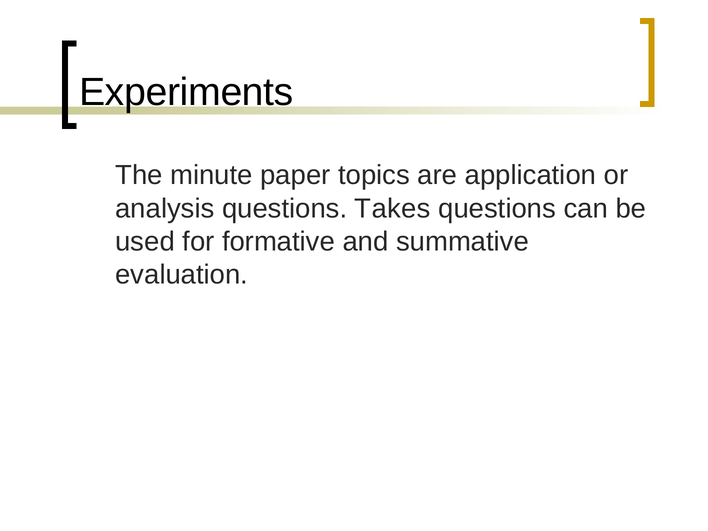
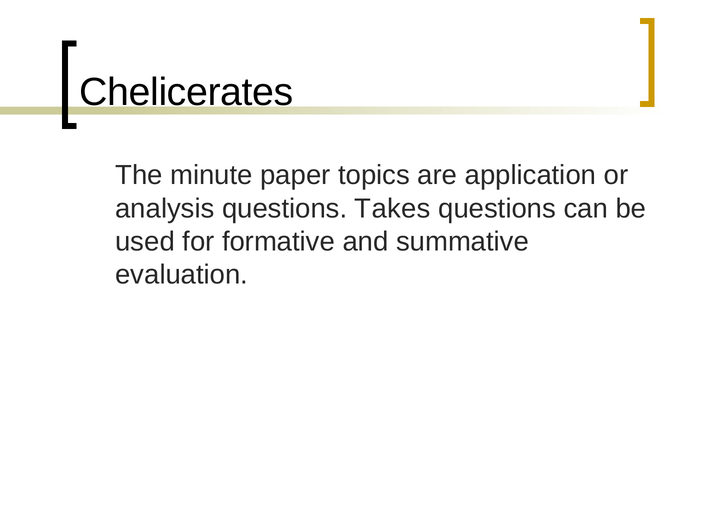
Experiments: Experiments -> Chelicerates
